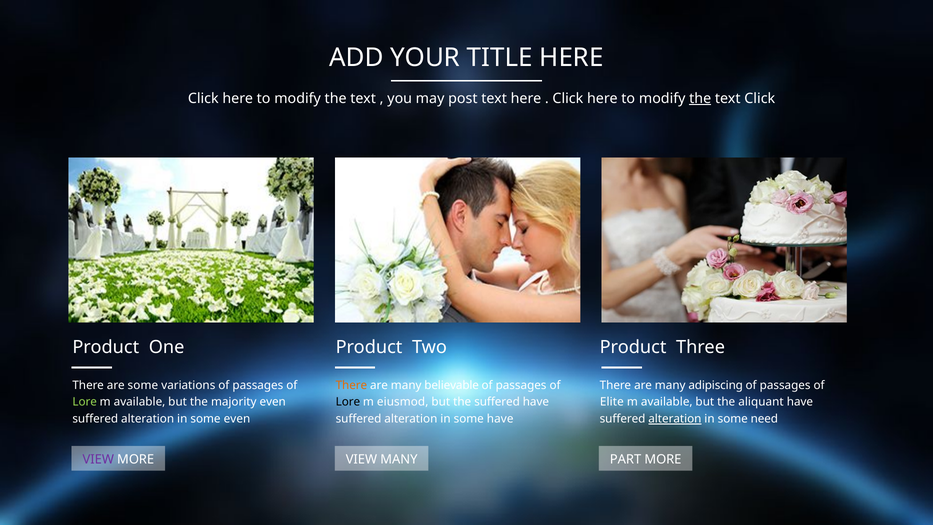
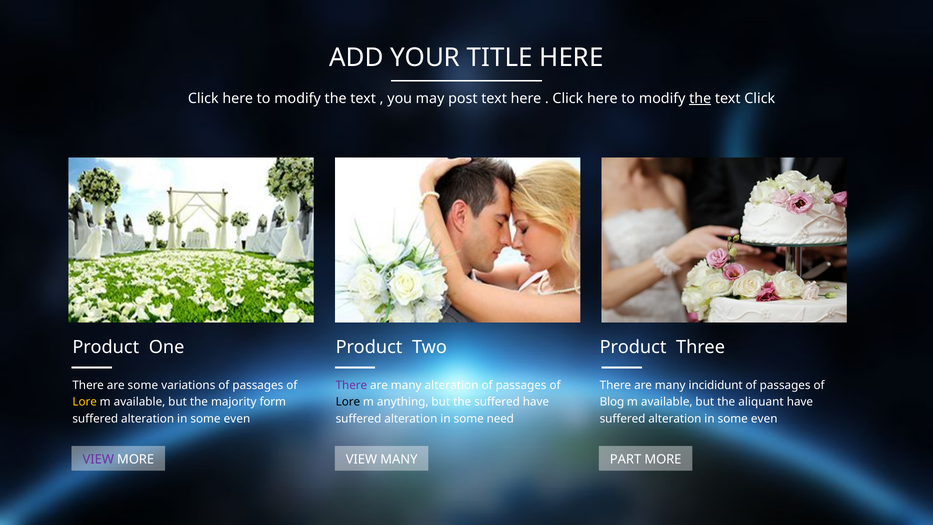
There at (351, 385) colour: orange -> purple
many believable: believable -> alteration
adipiscing: adipiscing -> incididunt
Lore at (85, 402) colour: light green -> yellow
majority even: even -> form
eiusmod: eiusmod -> anything
Elite: Elite -> Blog
some have: have -> need
alteration at (675, 419) underline: present -> none
need at (764, 419): need -> even
